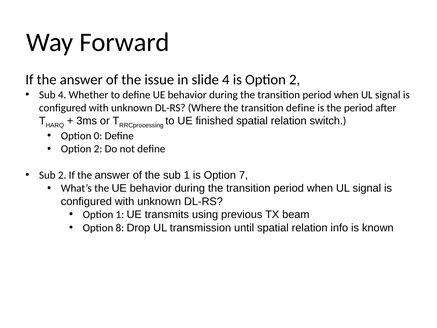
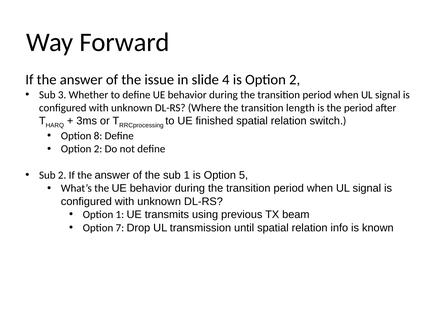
Sub 4: 4 -> 3
transition define: define -> length
0: 0 -> 8
7: 7 -> 5
8: 8 -> 7
